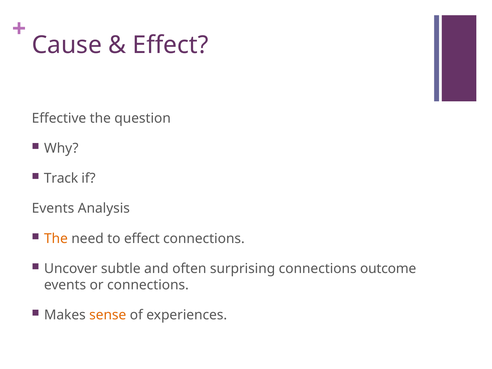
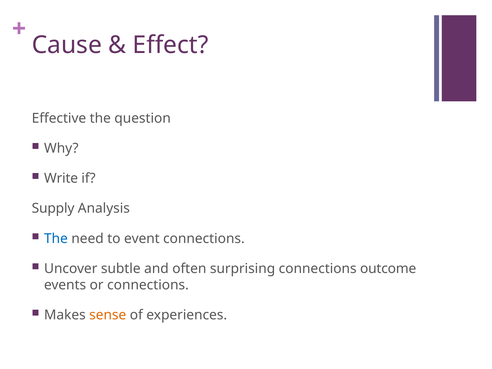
Track: Track -> Write
Events at (53, 208): Events -> Supply
The at (56, 239) colour: orange -> blue
to effect: effect -> event
